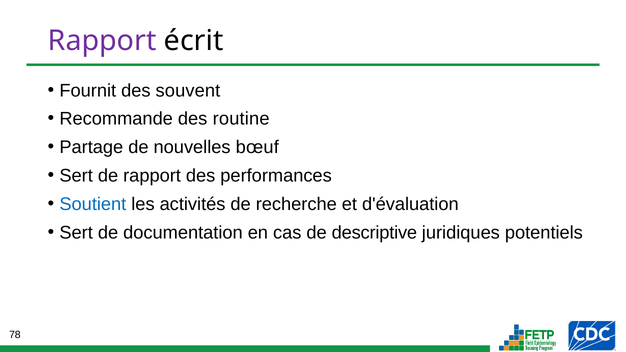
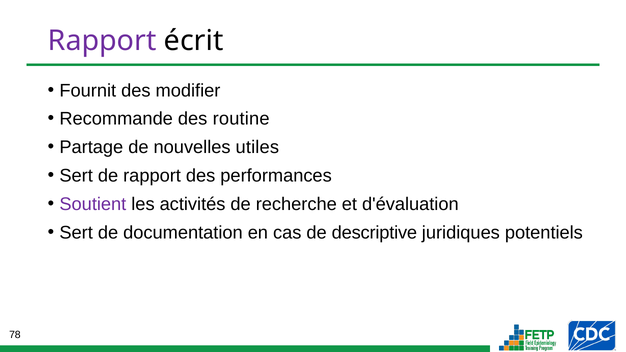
souvent: souvent -> modifier
bœuf: bœuf -> utiles
Soutient colour: blue -> purple
